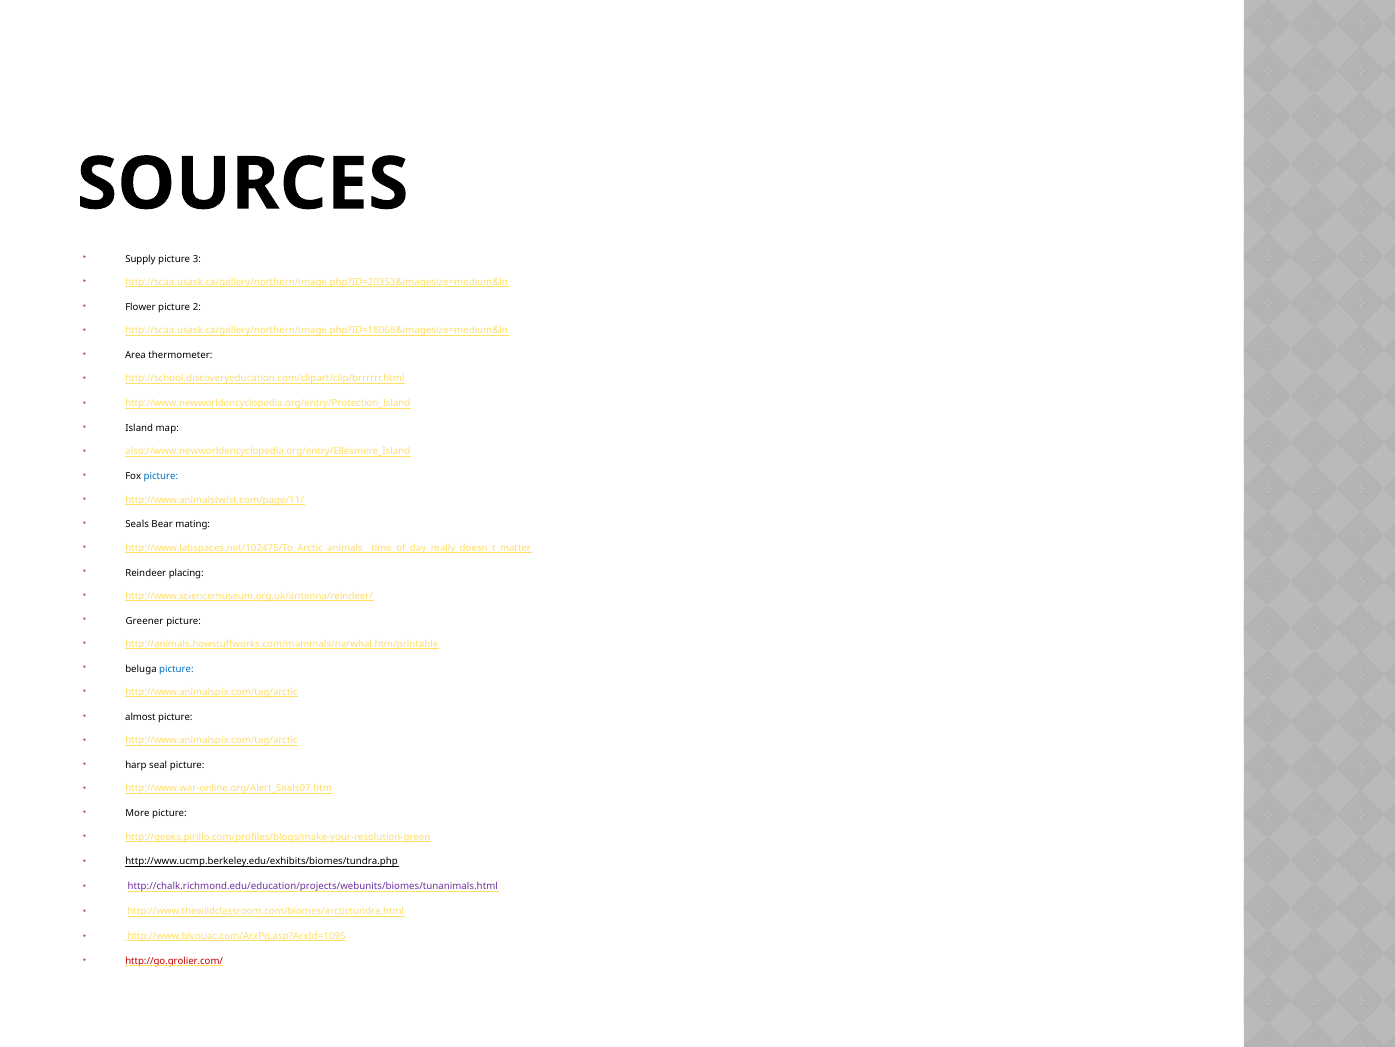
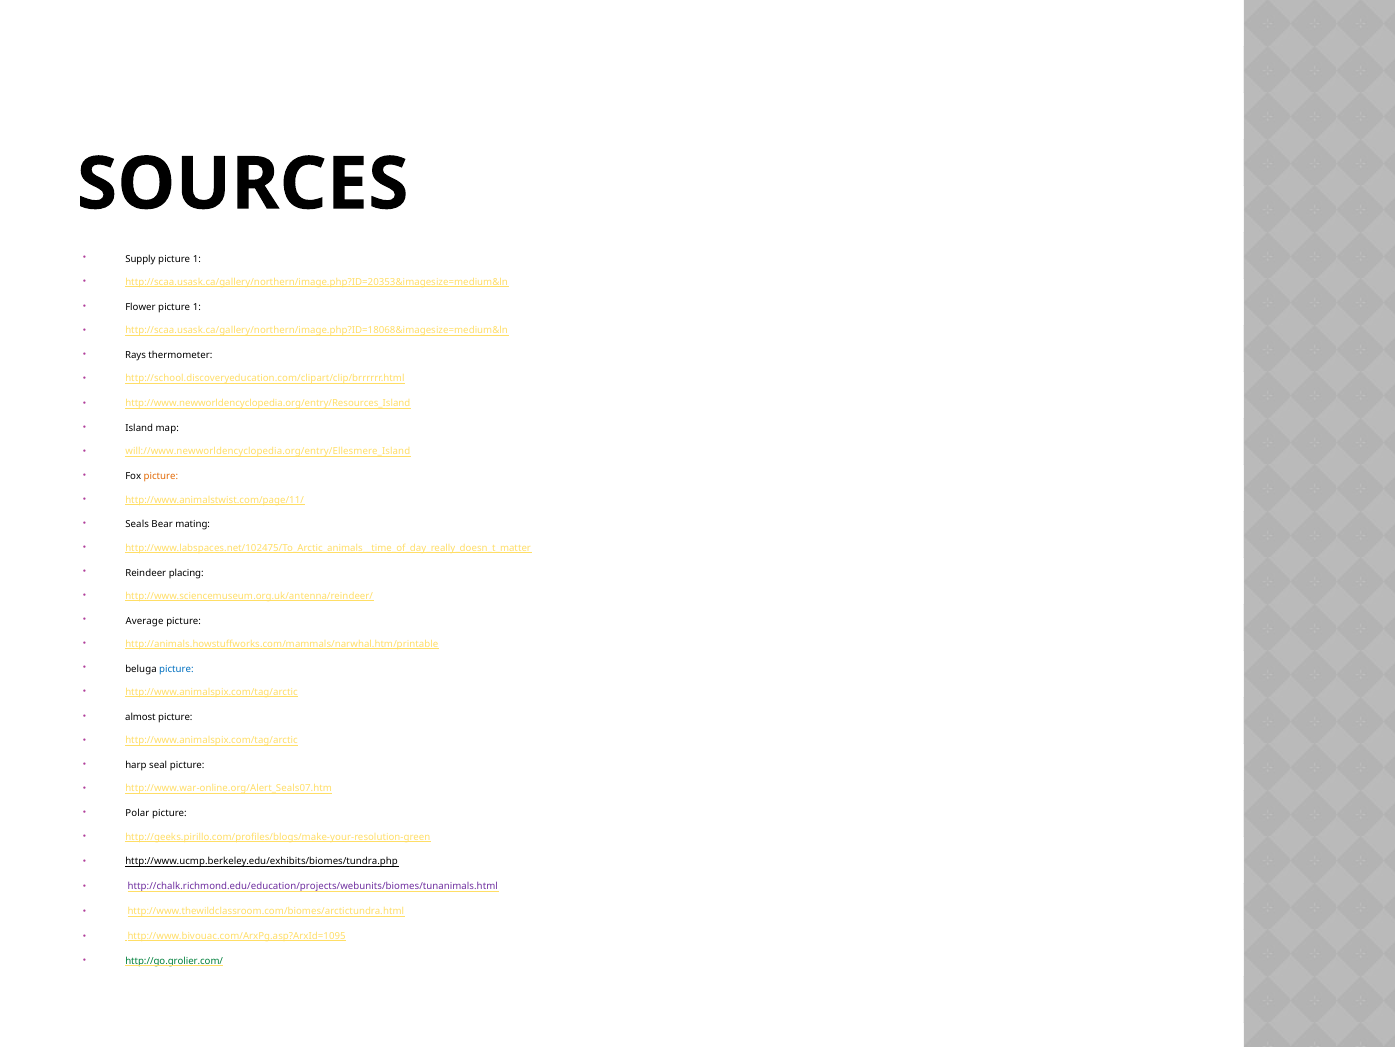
3 at (197, 259): 3 -> 1
Flower picture 2: 2 -> 1
Area: Area -> Rays
http://www.newworldencyclopedia.org/entry/Protection_Island: http://www.newworldencyclopedia.org/entry/Protection_Island -> http://www.newworldencyclopedia.org/entry/Resources_Island
also://www.newworldencyclopedia.org/entry/Ellesmere_Island: also://www.newworldencyclopedia.org/entry/Ellesmere_Island -> will://www.newworldencyclopedia.org/entry/Ellesmere_Island
picture at (161, 476) colour: blue -> orange
Greener: Greener -> Average
More: More -> Polar
http://go.grolier.com/ colour: red -> green
